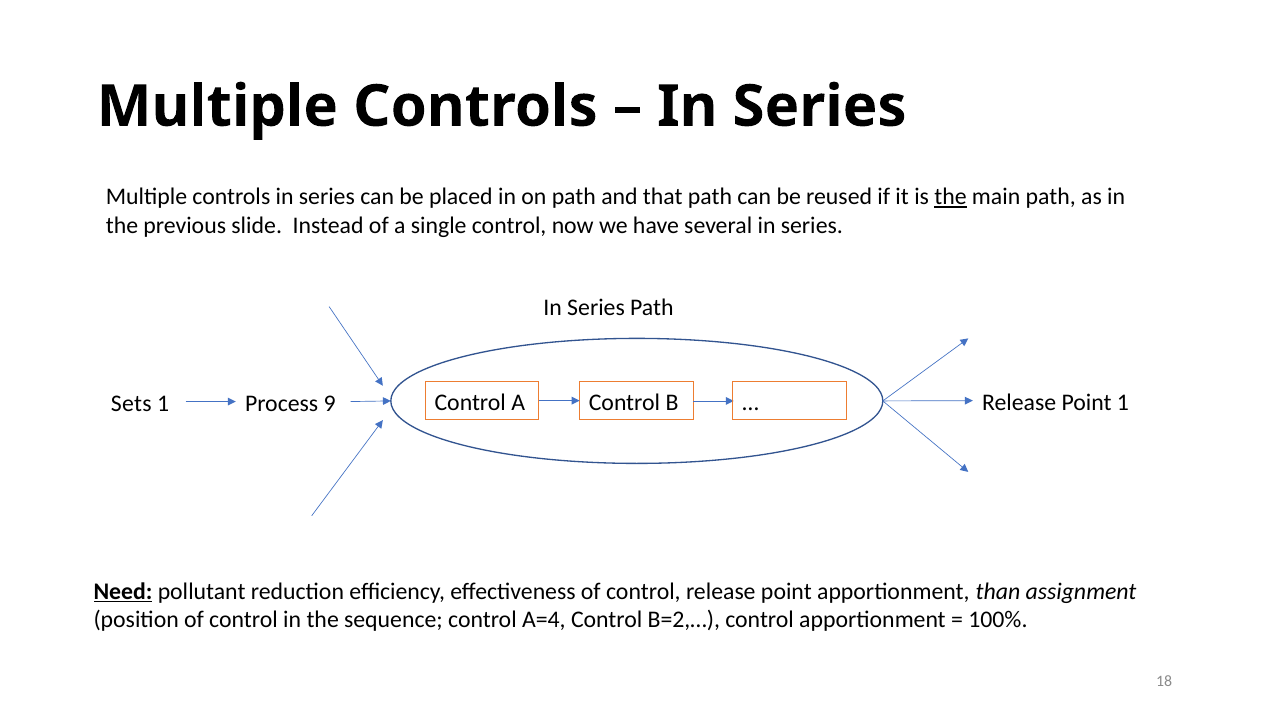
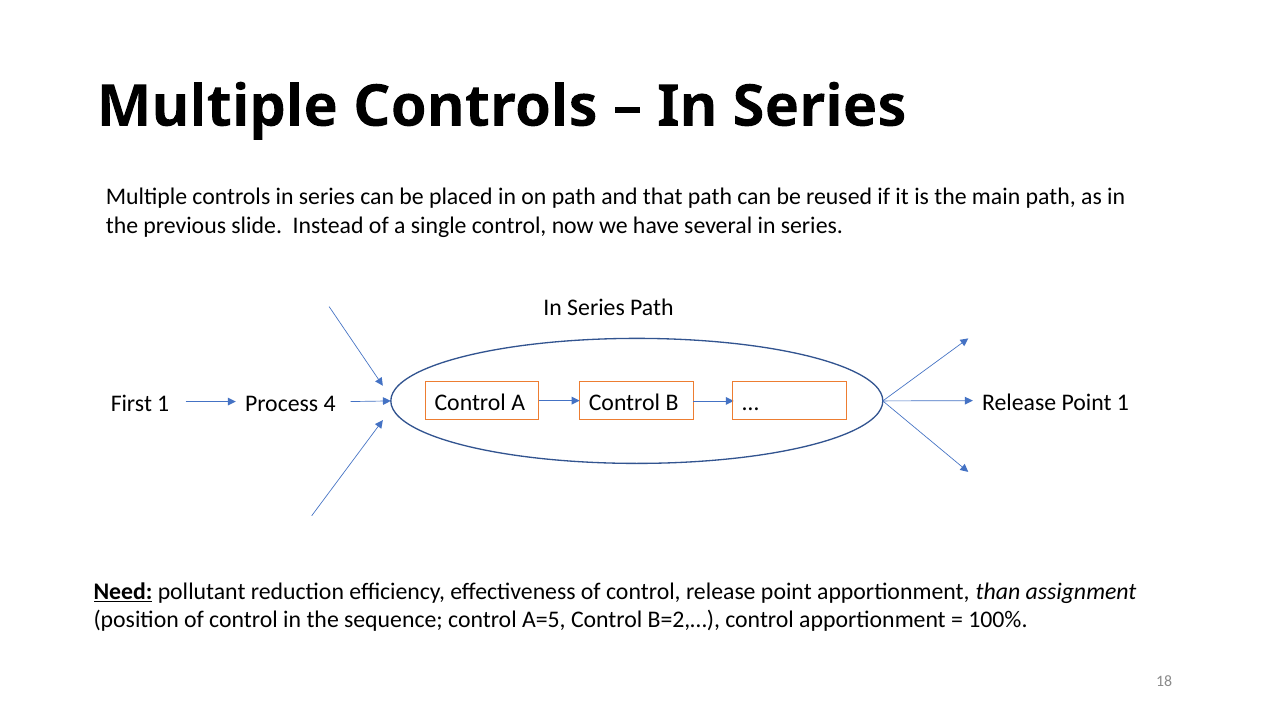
the at (951, 197) underline: present -> none
Sets: Sets -> First
9: 9 -> 4
A=4: A=4 -> A=5
